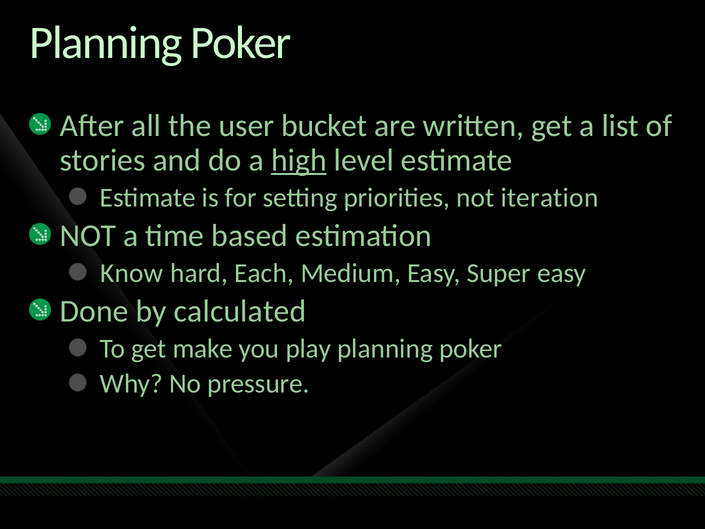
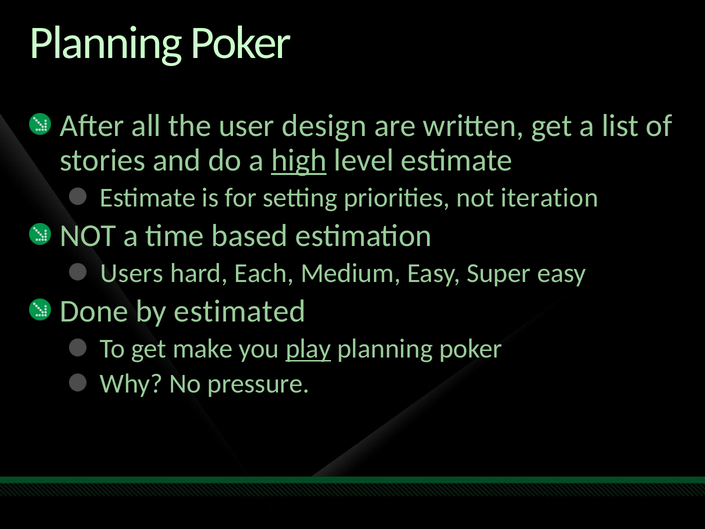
bucket: bucket -> design
Know: Know -> Users
calculated: calculated -> estimated
play underline: none -> present
